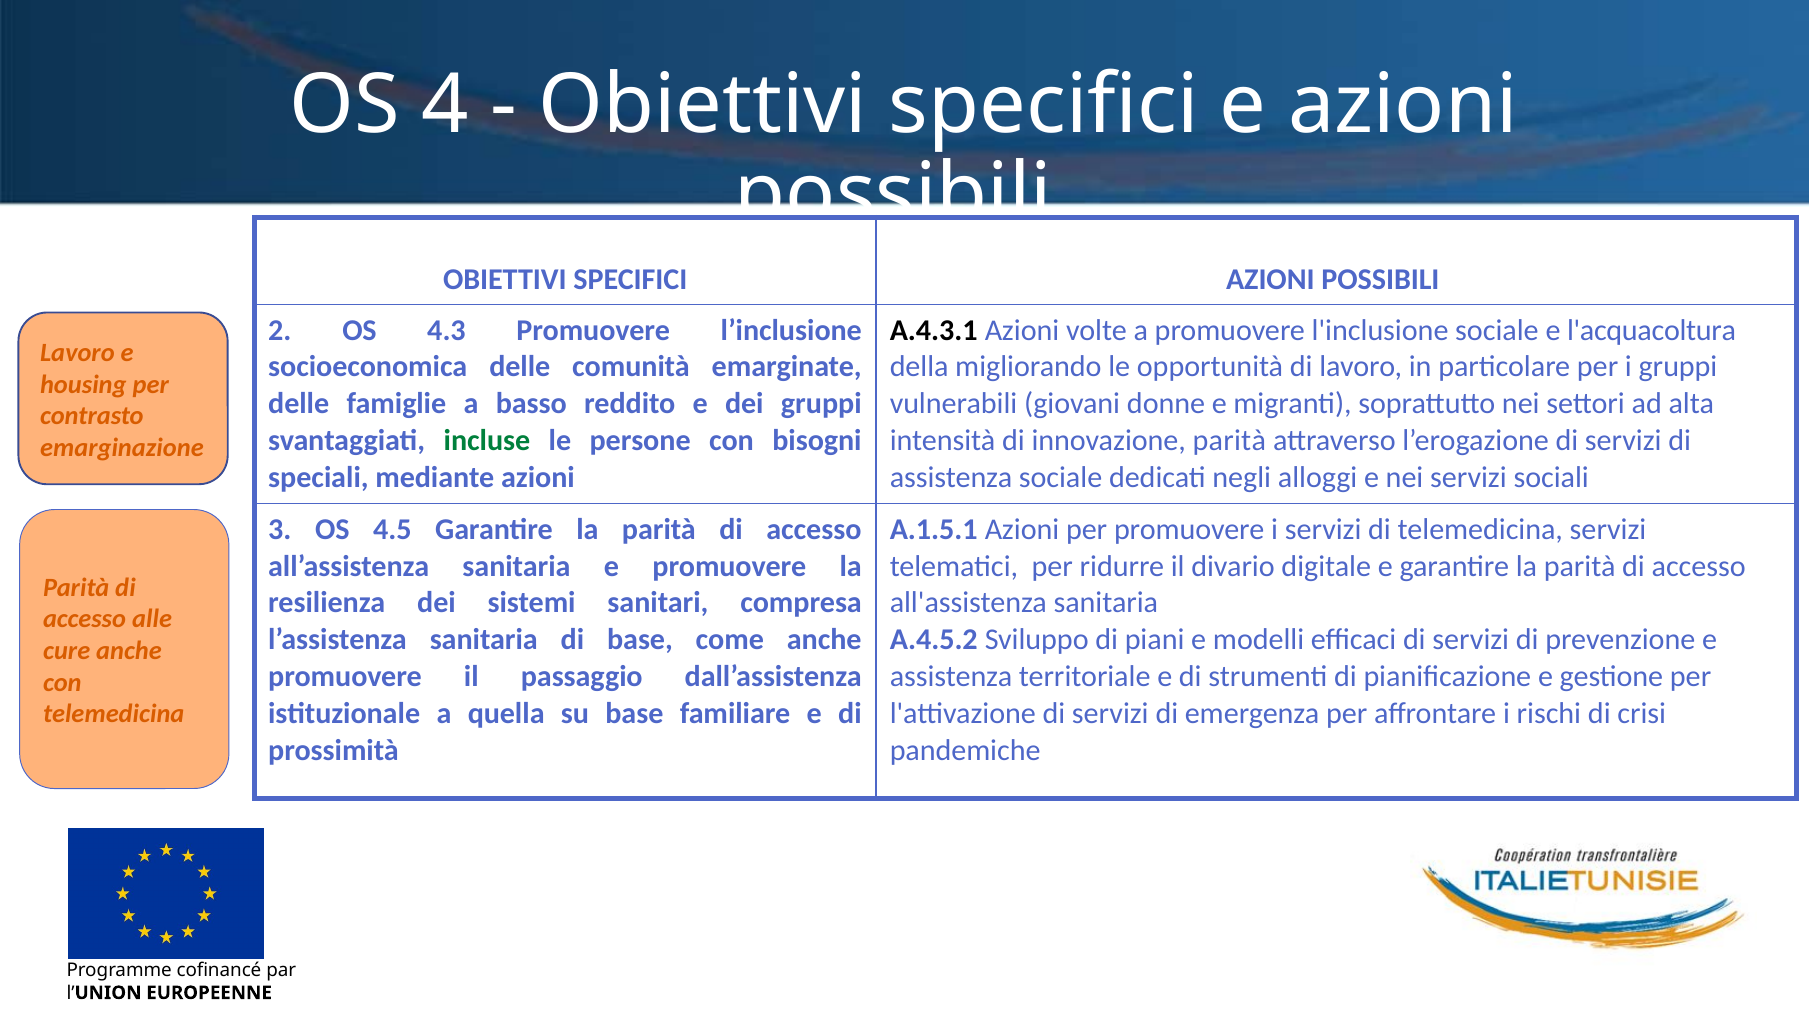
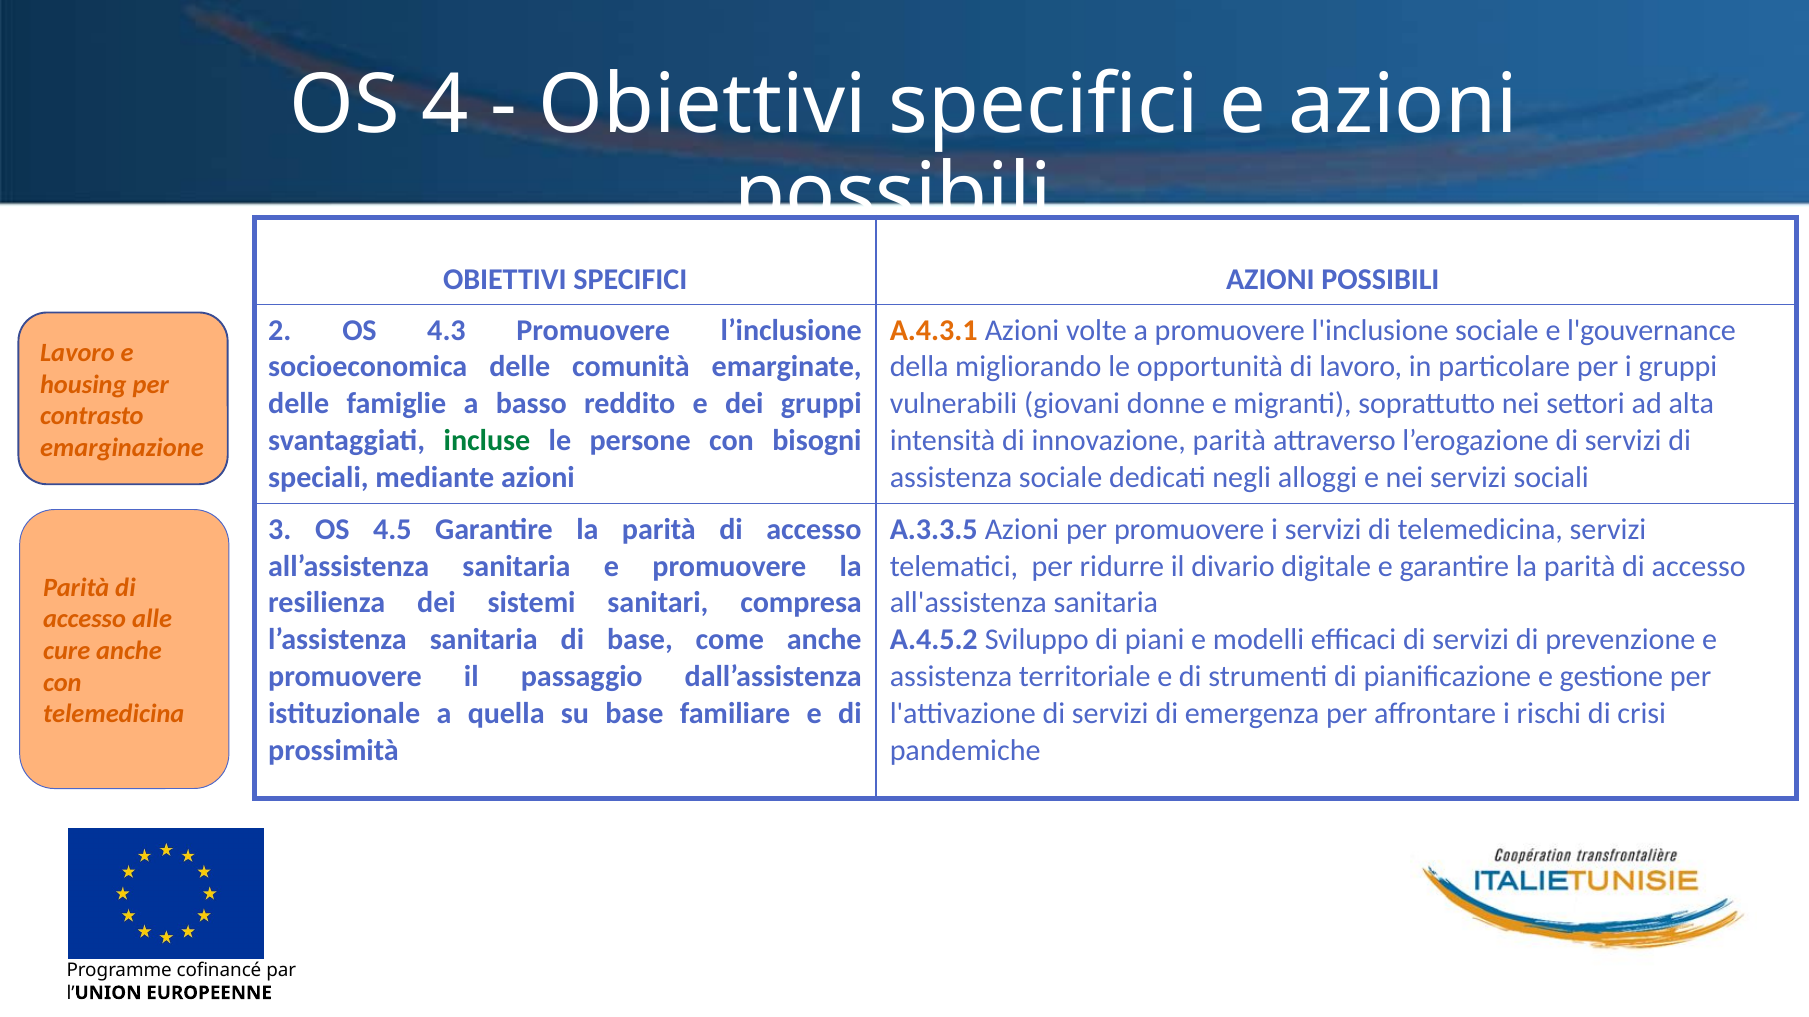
A.4.3.1 colour: black -> orange
l'acquacoltura: l'acquacoltura -> l'gouvernance
A.1.5.1: A.1.5.1 -> A.3.3.5
